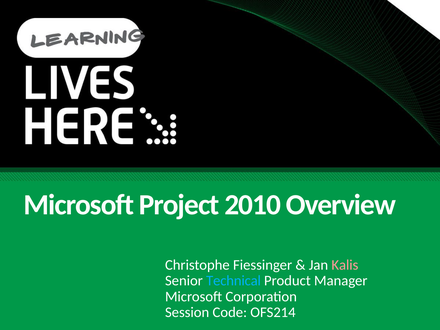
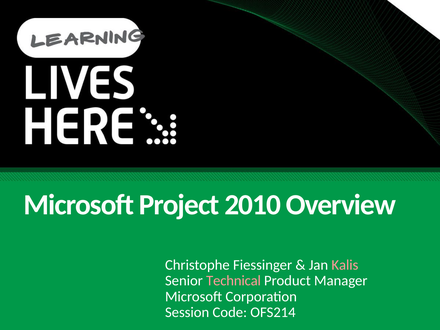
Technical colour: light blue -> pink
